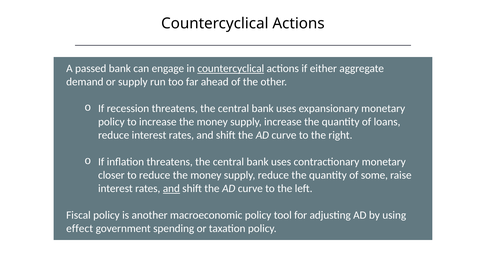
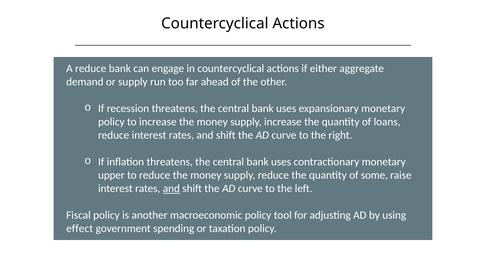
A passed: passed -> reduce
countercyclical at (231, 69) underline: present -> none
closer: closer -> upper
